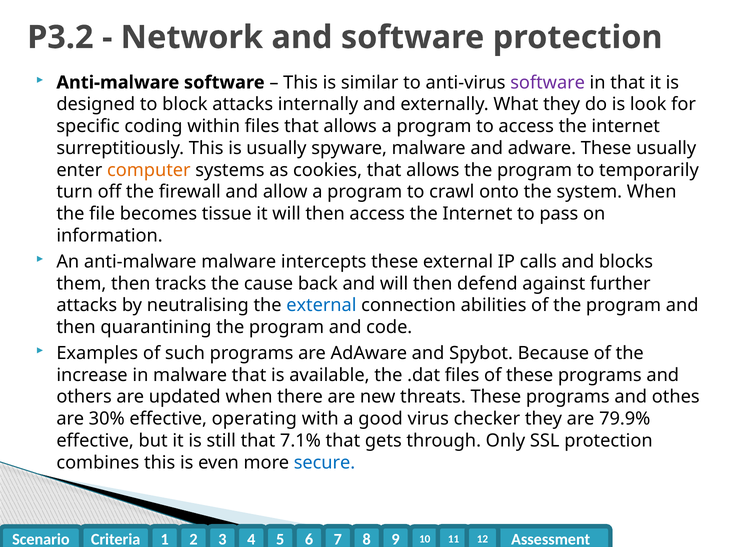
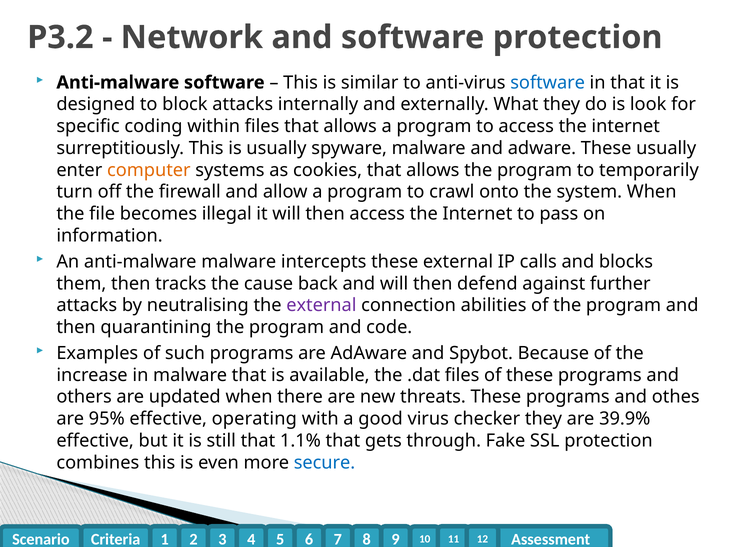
software at (548, 82) colour: purple -> blue
tissue: tissue -> illegal
external at (321, 305) colour: blue -> purple
30%: 30% -> 95%
79.9%: 79.9% -> 39.9%
7.1%: 7.1% -> 1.1%
Only: Only -> Fake
